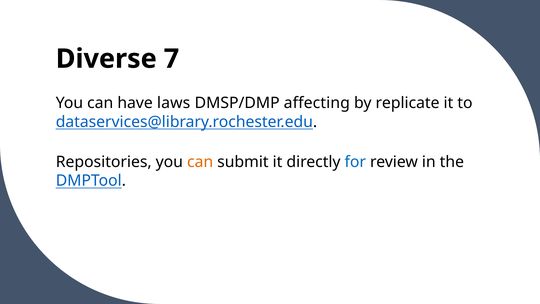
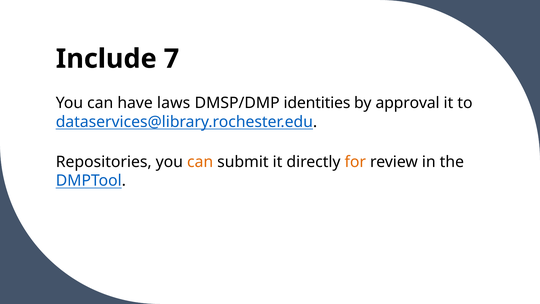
Diverse: Diverse -> Include
affecting: affecting -> identities
replicate: replicate -> approval
for colour: blue -> orange
